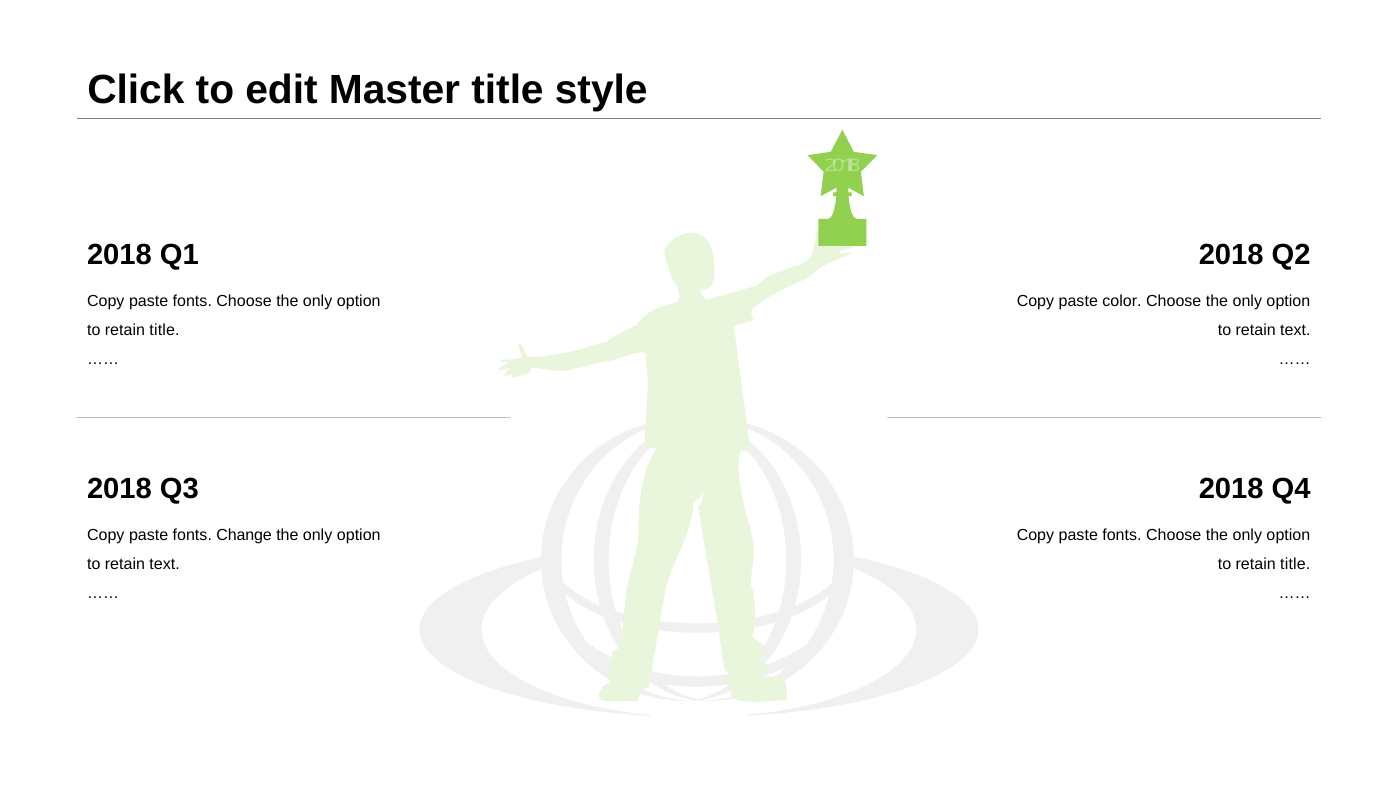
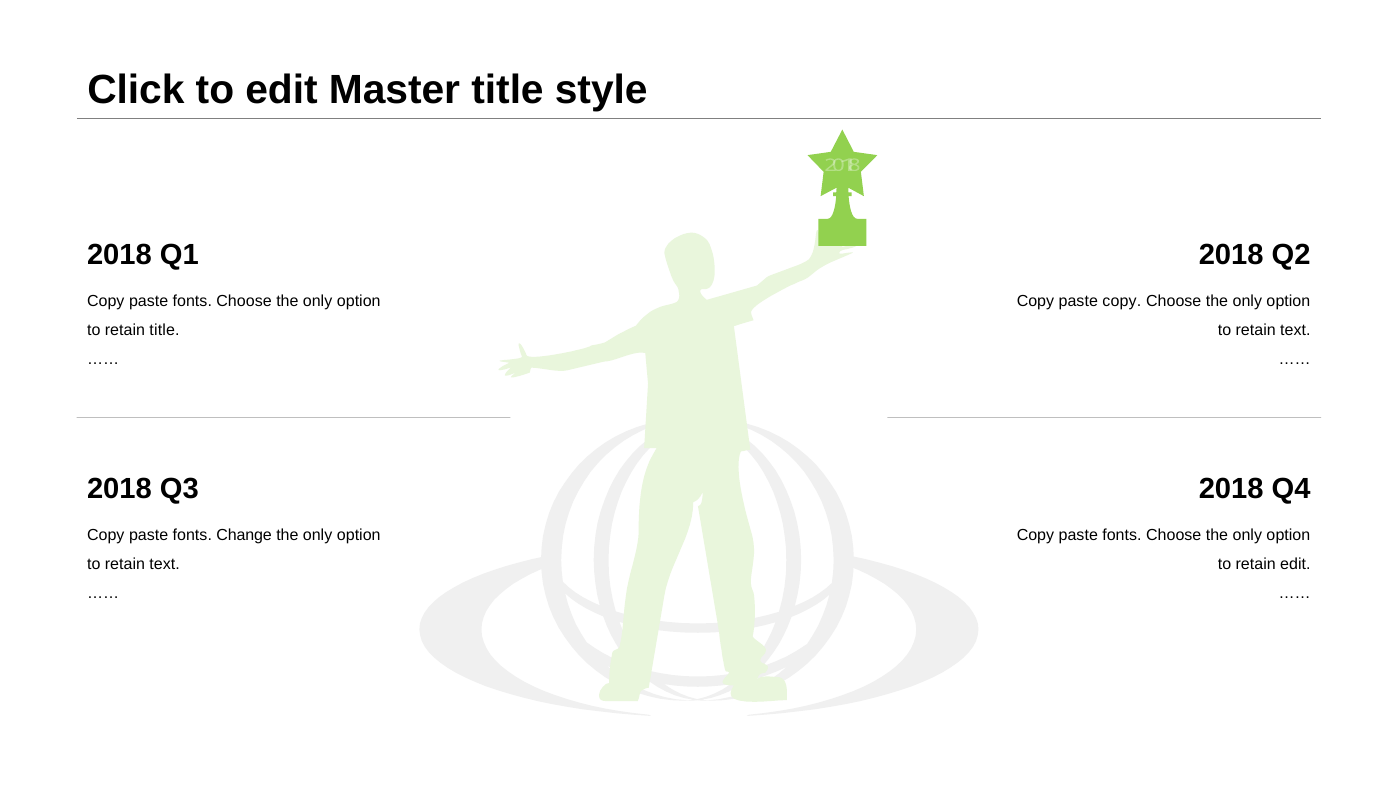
paste color: color -> copy
title at (1295, 565): title -> edit
